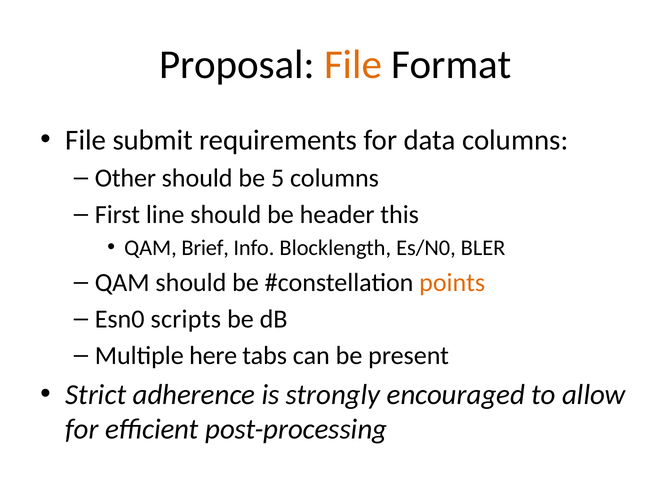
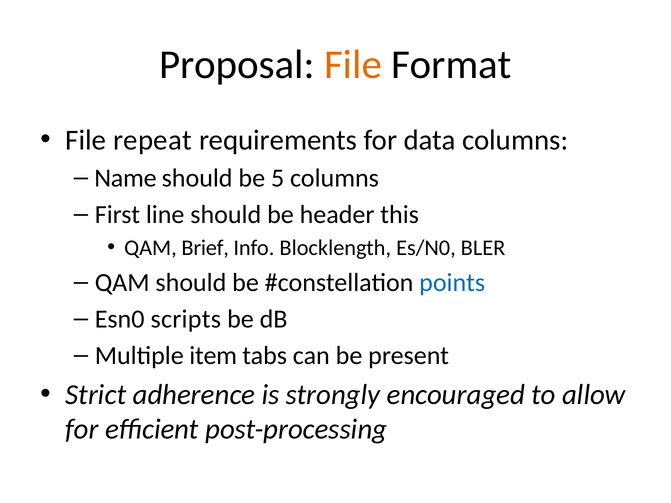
submit: submit -> repeat
Other: Other -> Name
points colour: orange -> blue
here: here -> item
